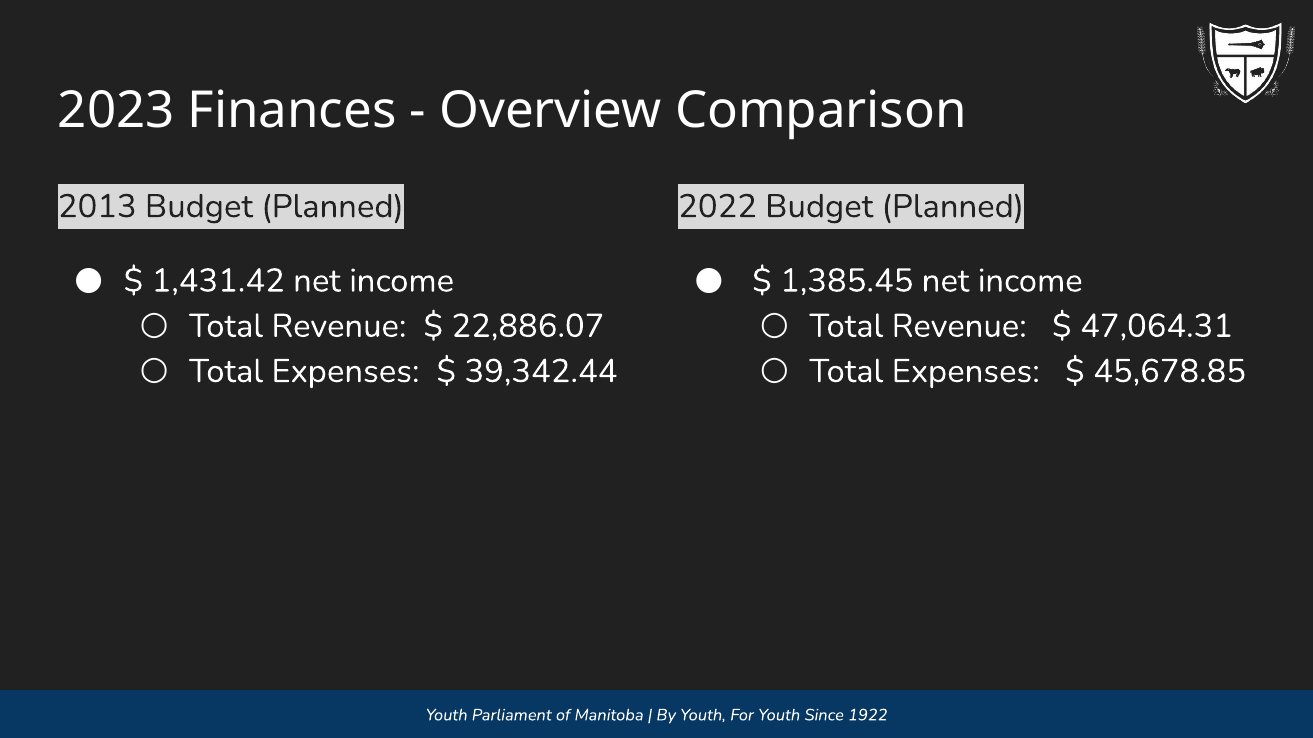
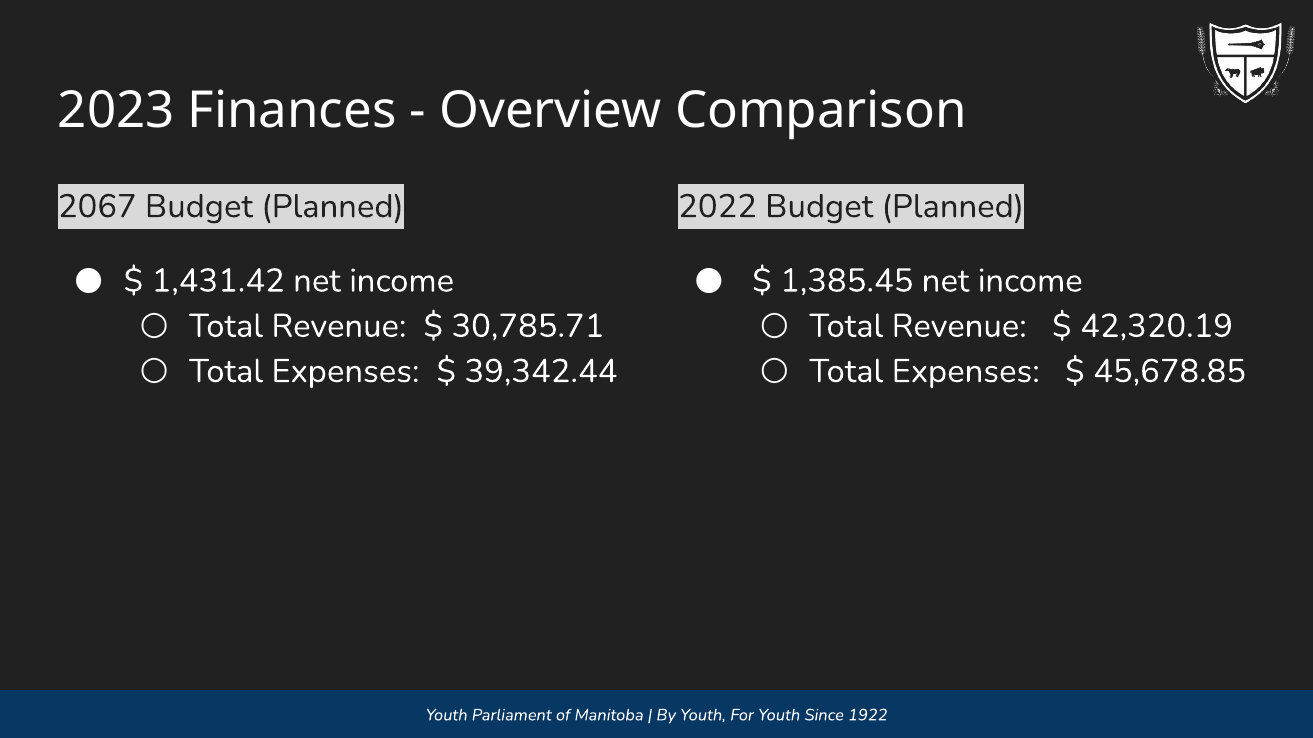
2013: 2013 -> 2067
22,886.07: 22,886.07 -> 30,785.71
47,064.31: 47,064.31 -> 42,320.19
